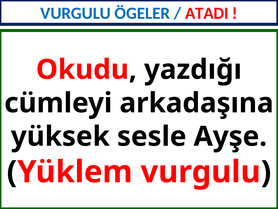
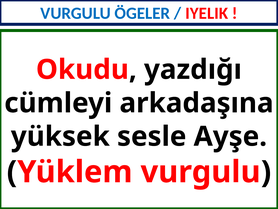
ATADI: ATADI -> IYELIK
